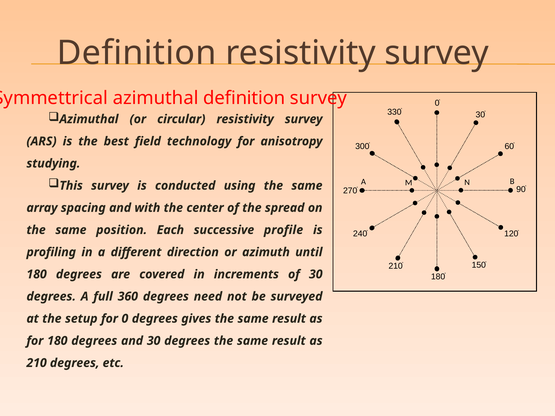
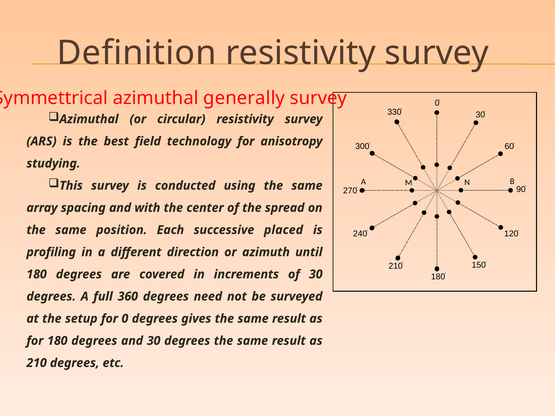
azimuthal definition: definition -> generally
profile: profile -> placed
